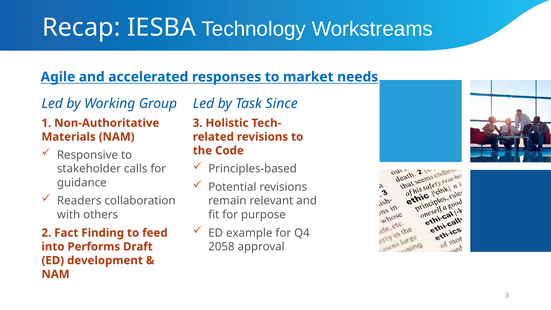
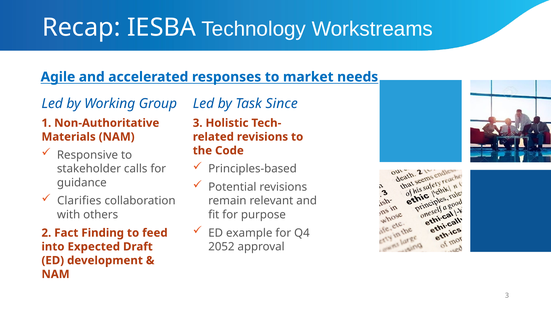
Readers: Readers -> Clarifies
2058: 2058 -> 2052
Performs: Performs -> Expected
